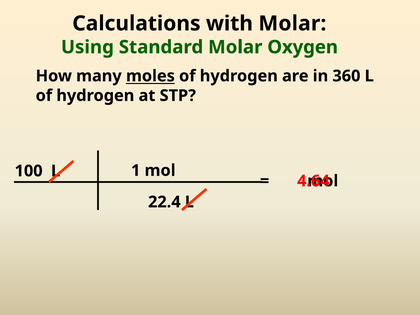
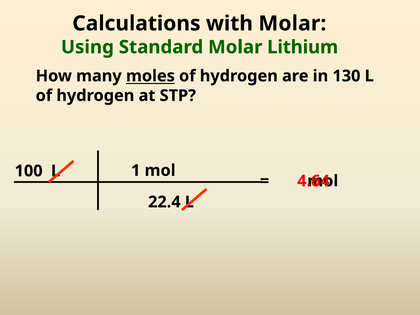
Oxygen: Oxygen -> Lithium
360: 360 -> 130
